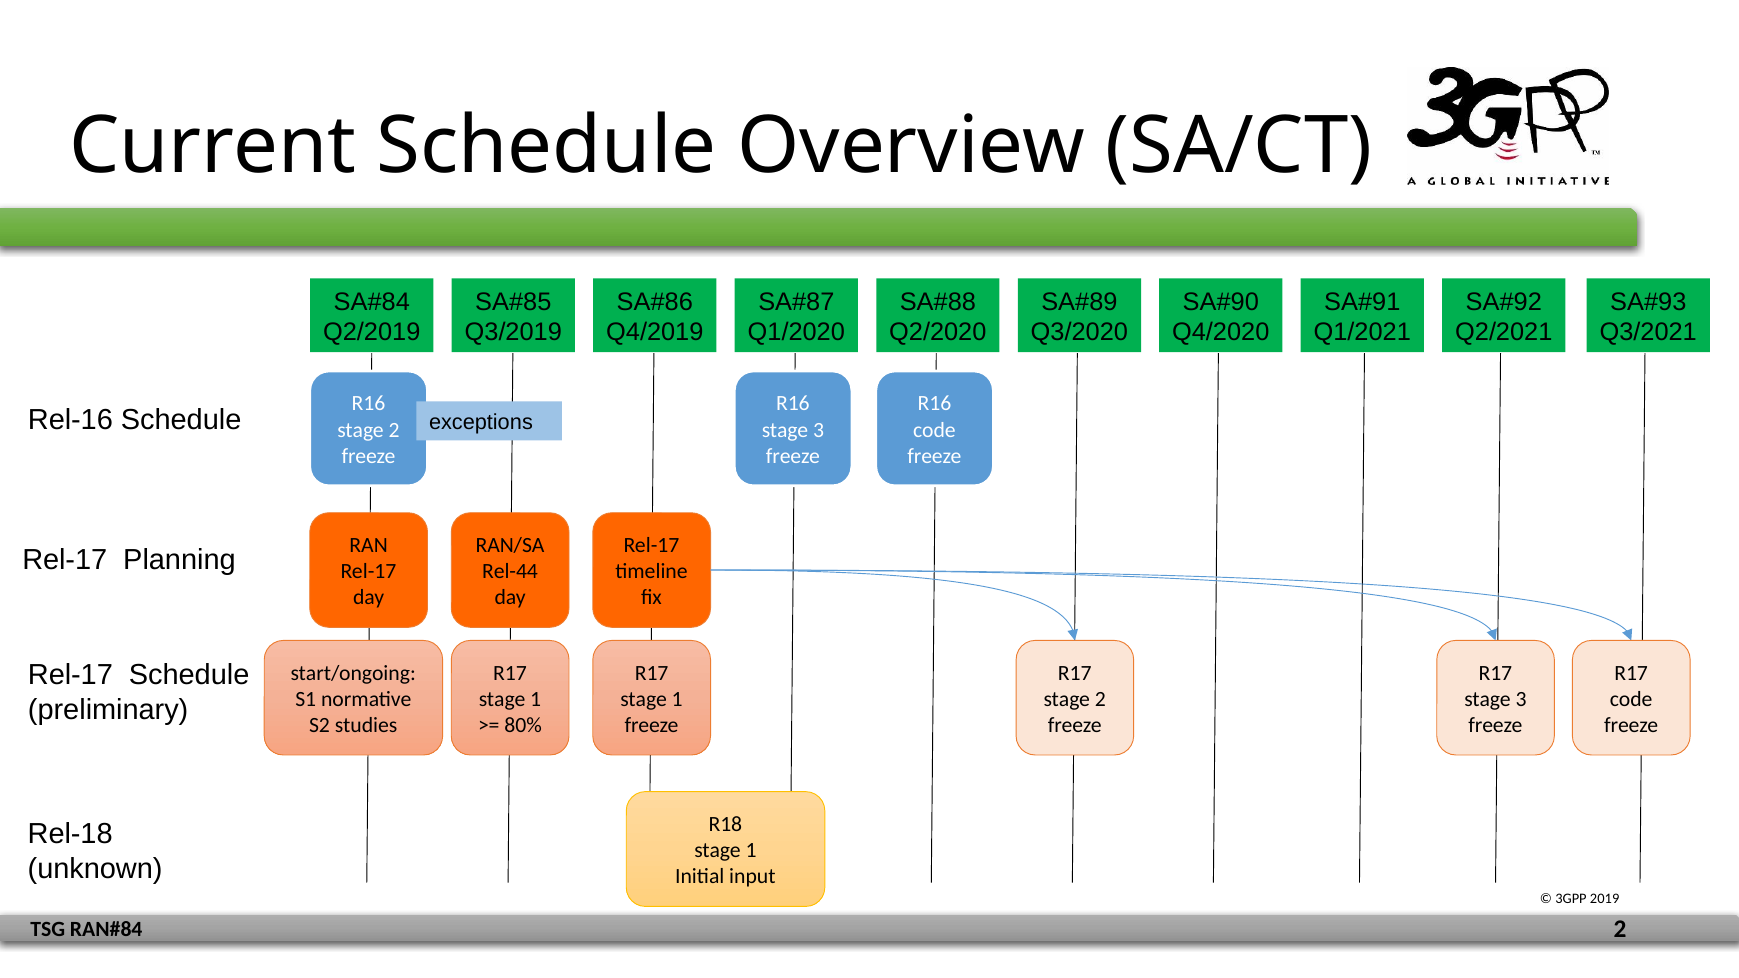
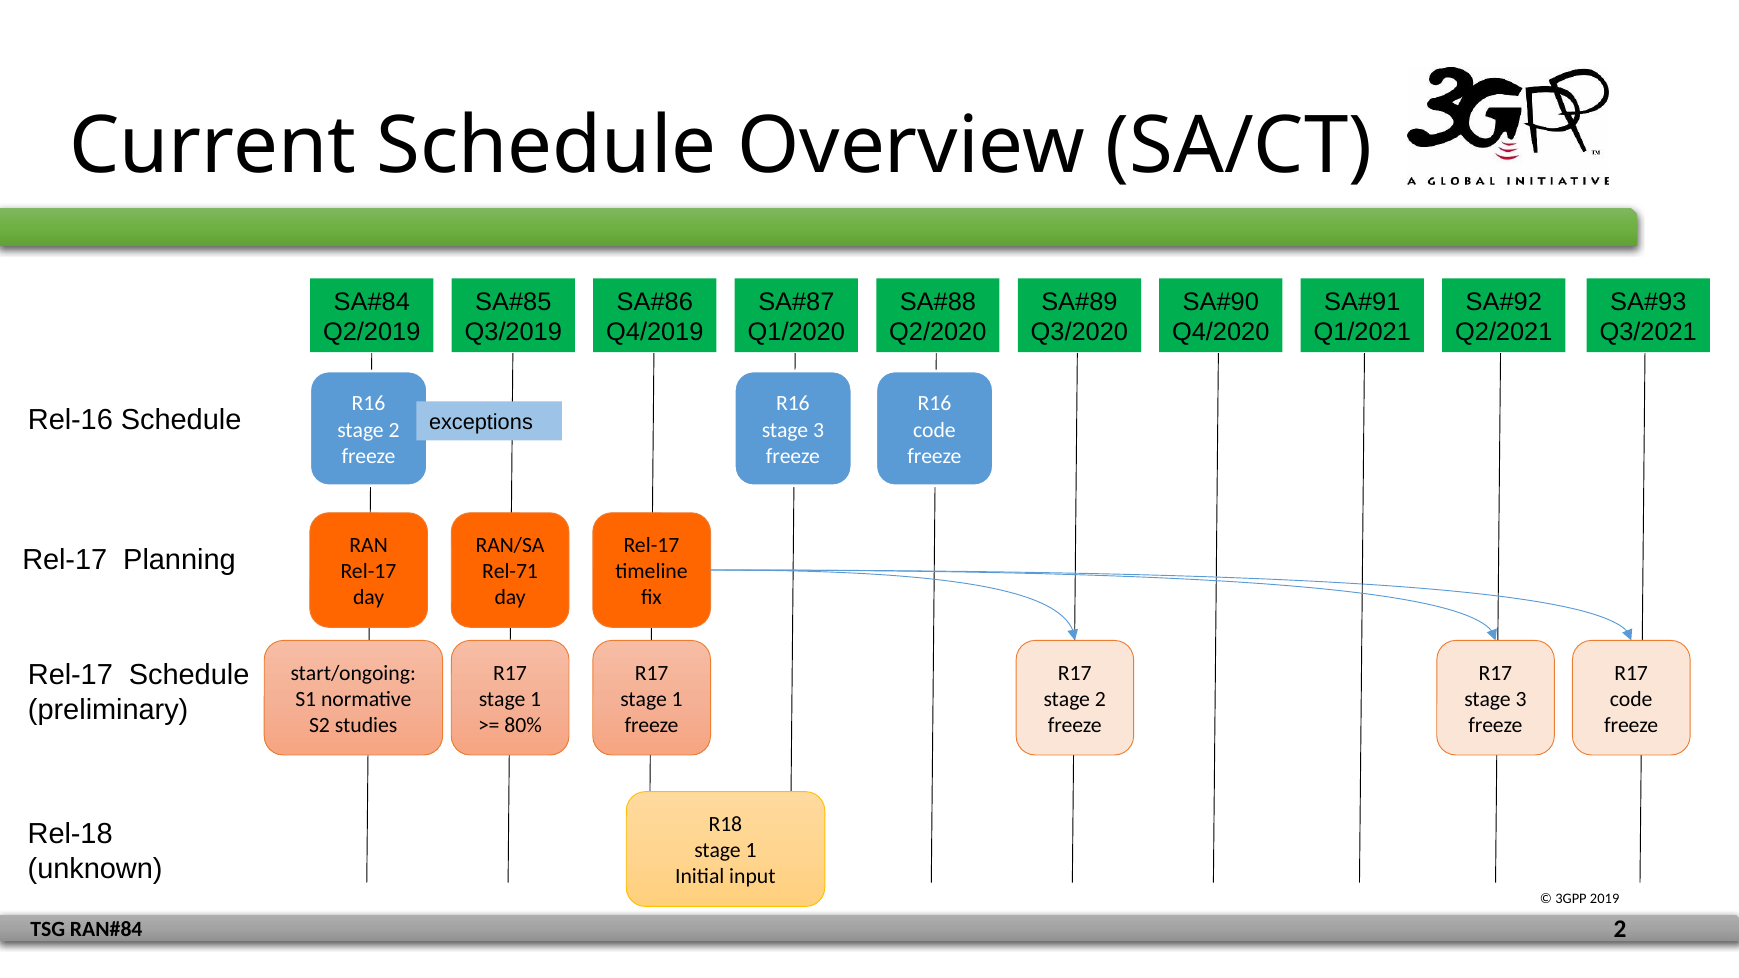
Rel-44: Rel-44 -> Rel-71
